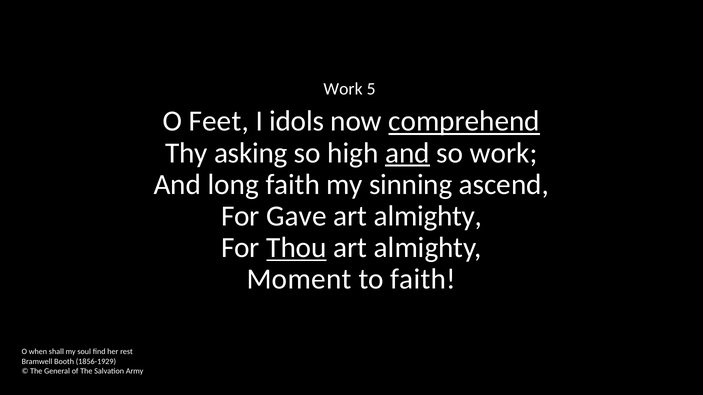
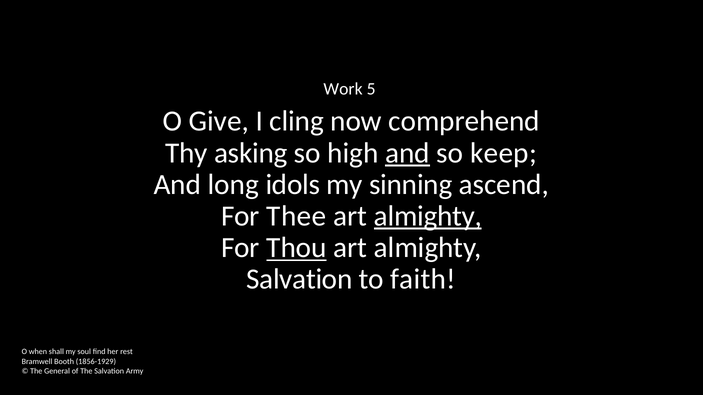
Feet: Feet -> Give
idols: idols -> cling
comprehend underline: present -> none
so work: work -> keep
long faith: faith -> idols
Gave: Gave -> Thee
almighty at (428, 216) underline: none -> present
Moment at (299, 280): Moment -> Salvation
